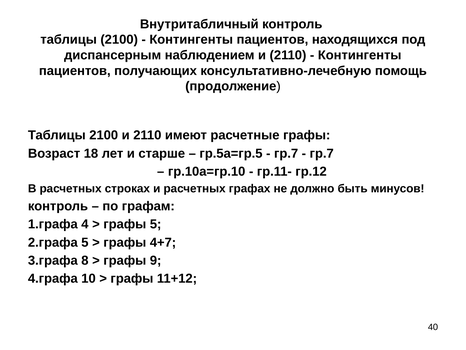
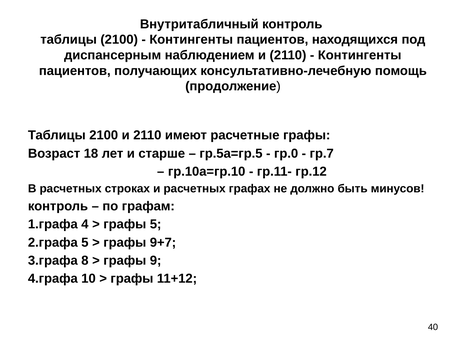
гр.7 at (286, 153): гр.7 -> гр.0
4+7: 4+7 -> 9+7
